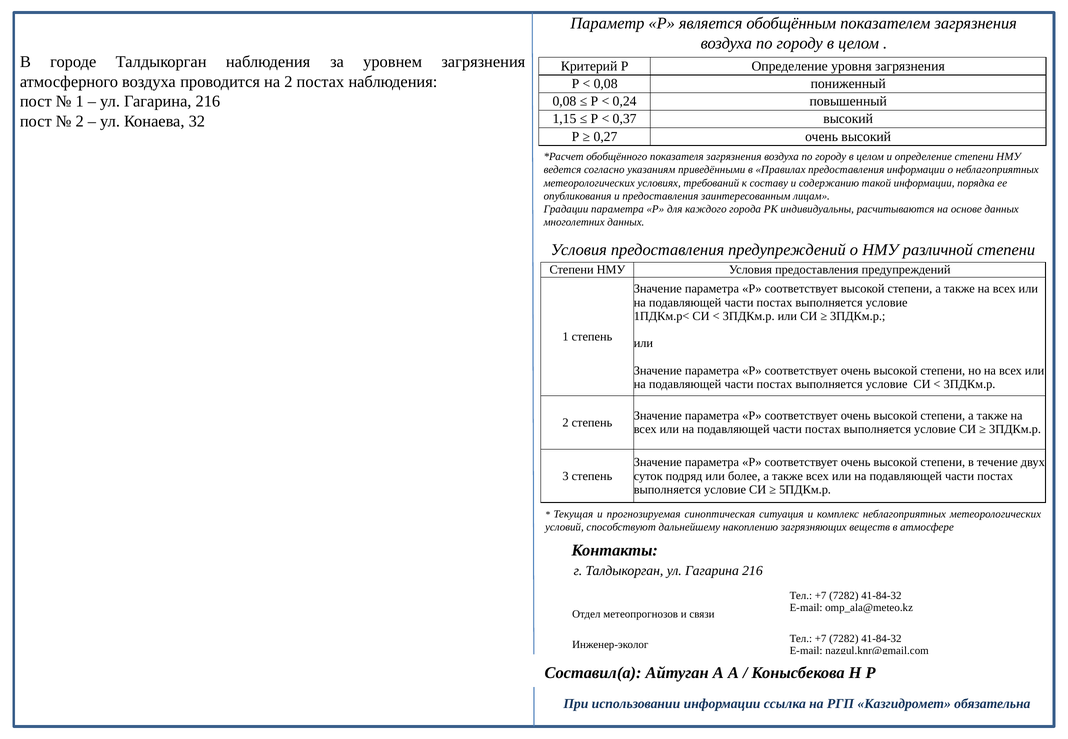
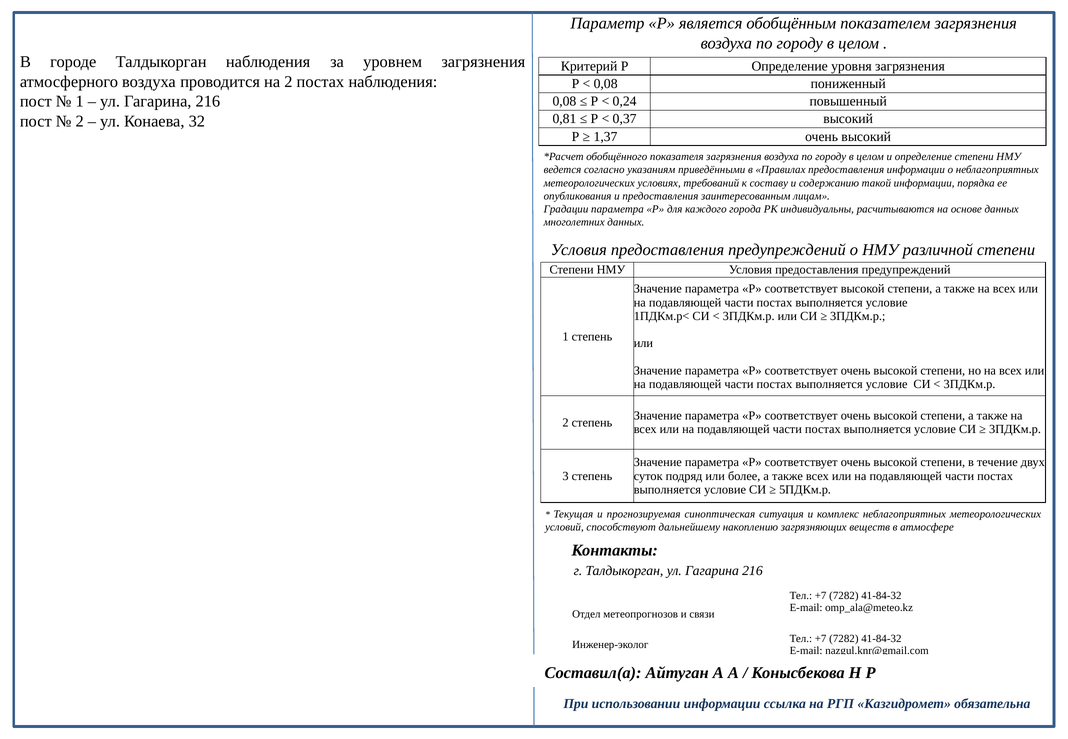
1,15: 1,15 -> 0,81
0,27: 0,27 -> 1,37
